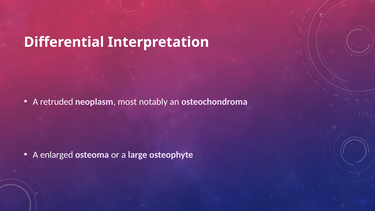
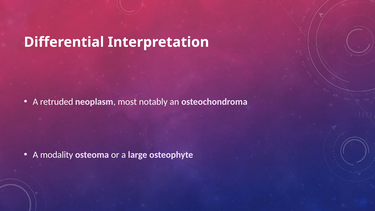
enlarged: enlarged -> modality
